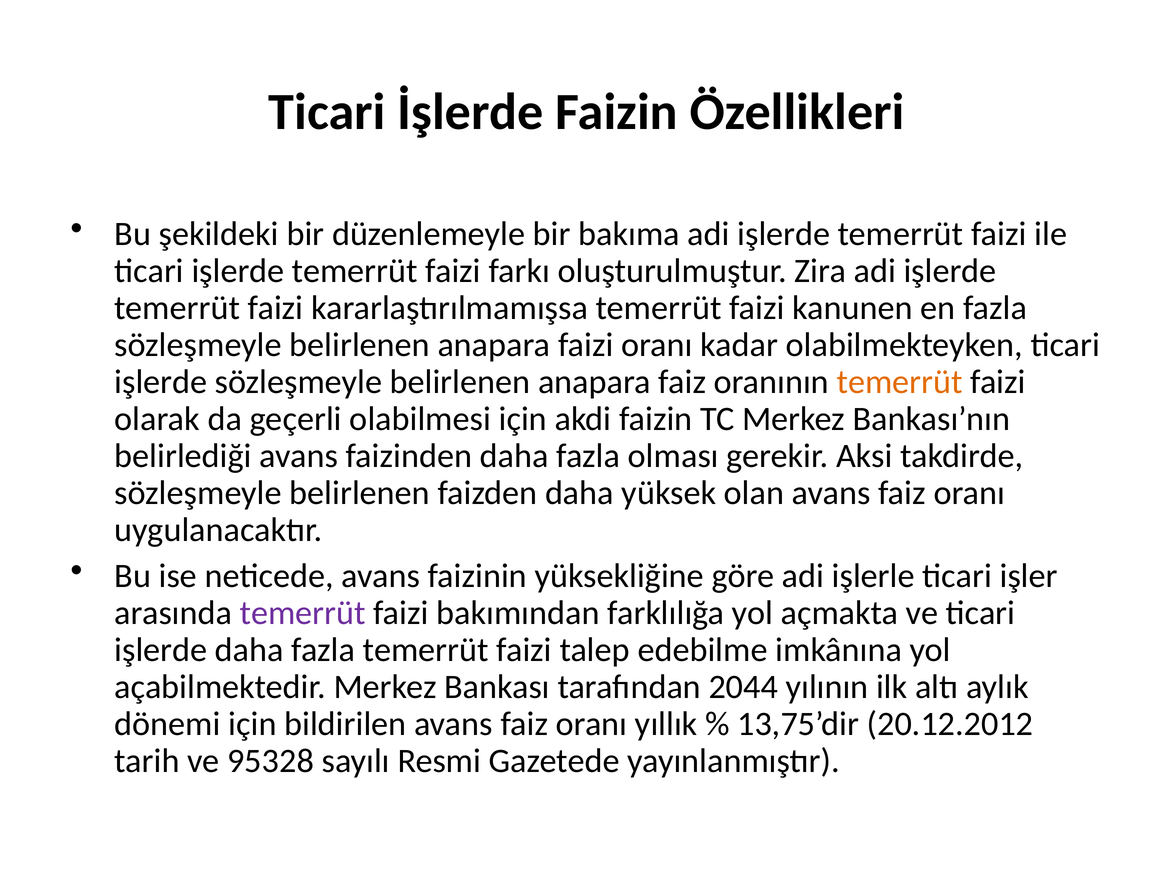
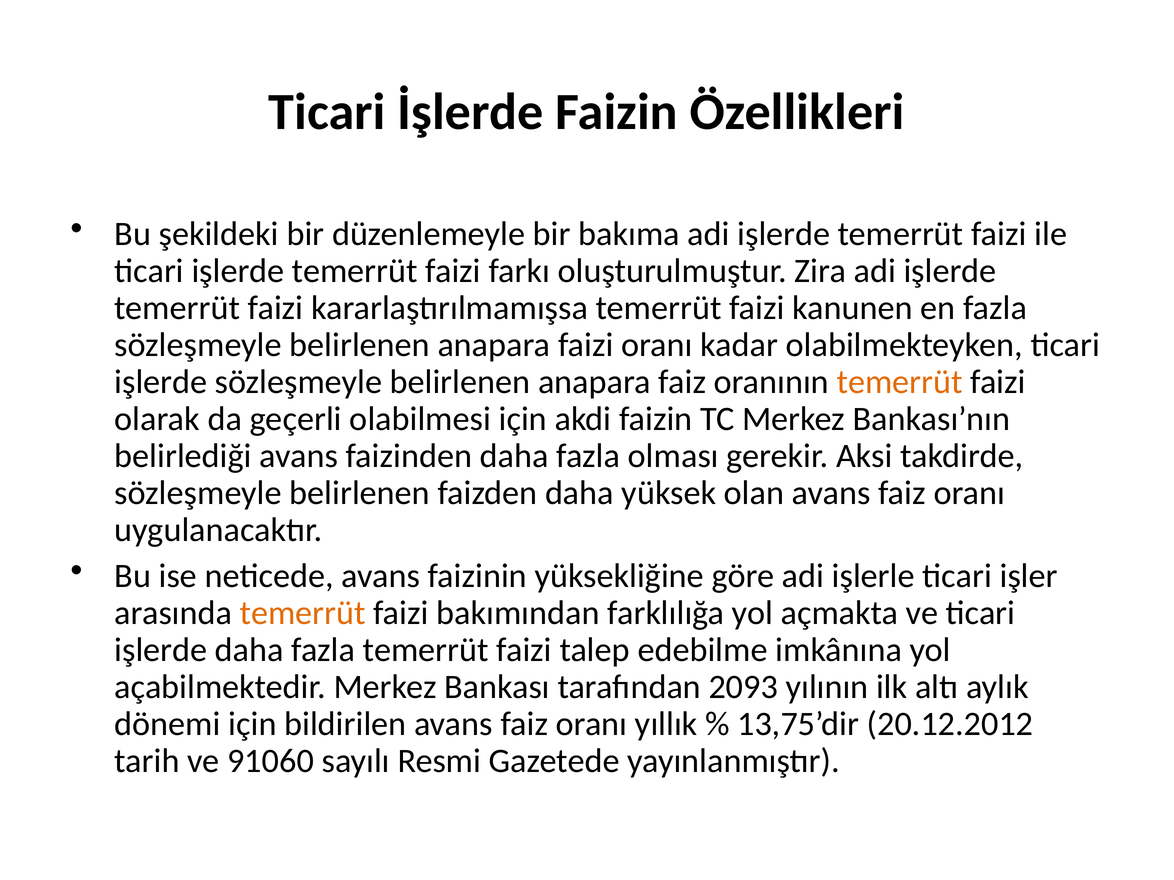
temerrüt at (303, 613) colour: purple -> orange
2044: 2044 -> 2093
95328: 95328 -> 91060
